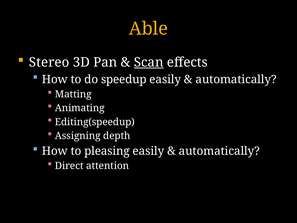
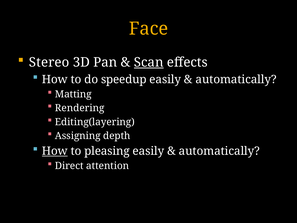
Able: Able -> Face
Animating: Animating -> Rendering
Editing(speedup: Editing(speedup -> Editing(layering
How at (55, 151) underline: none -> present
